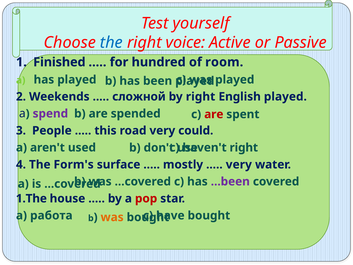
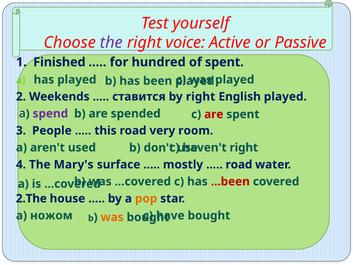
the at (111, 43) colour: blue -> purple
of room: room -> spent
сложной: сложной -> ставится
could: could -> room
Form's: Form's -> Mary's
very at (239, 164): very -> road
...been colour: purple -> red
1.The: 1.The -> 2.The
pop colour: red -> orange
работа: работа -> ножом
